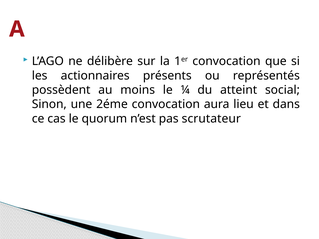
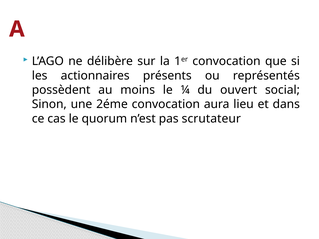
atteint: atteint -> ouvert
